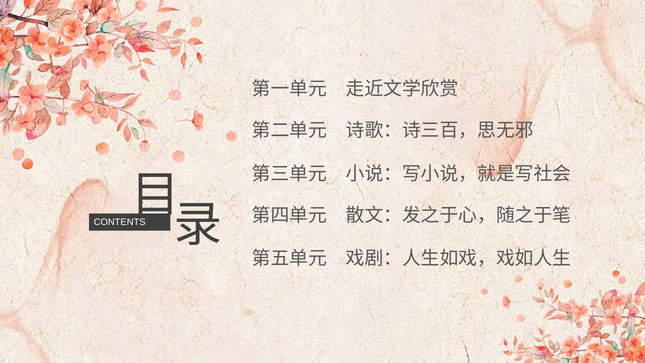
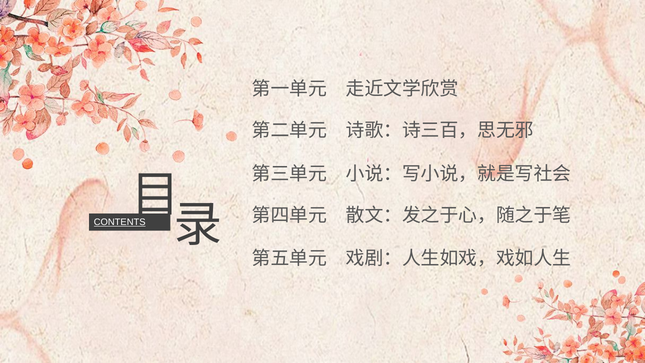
CONTENTS underline: none -> present
